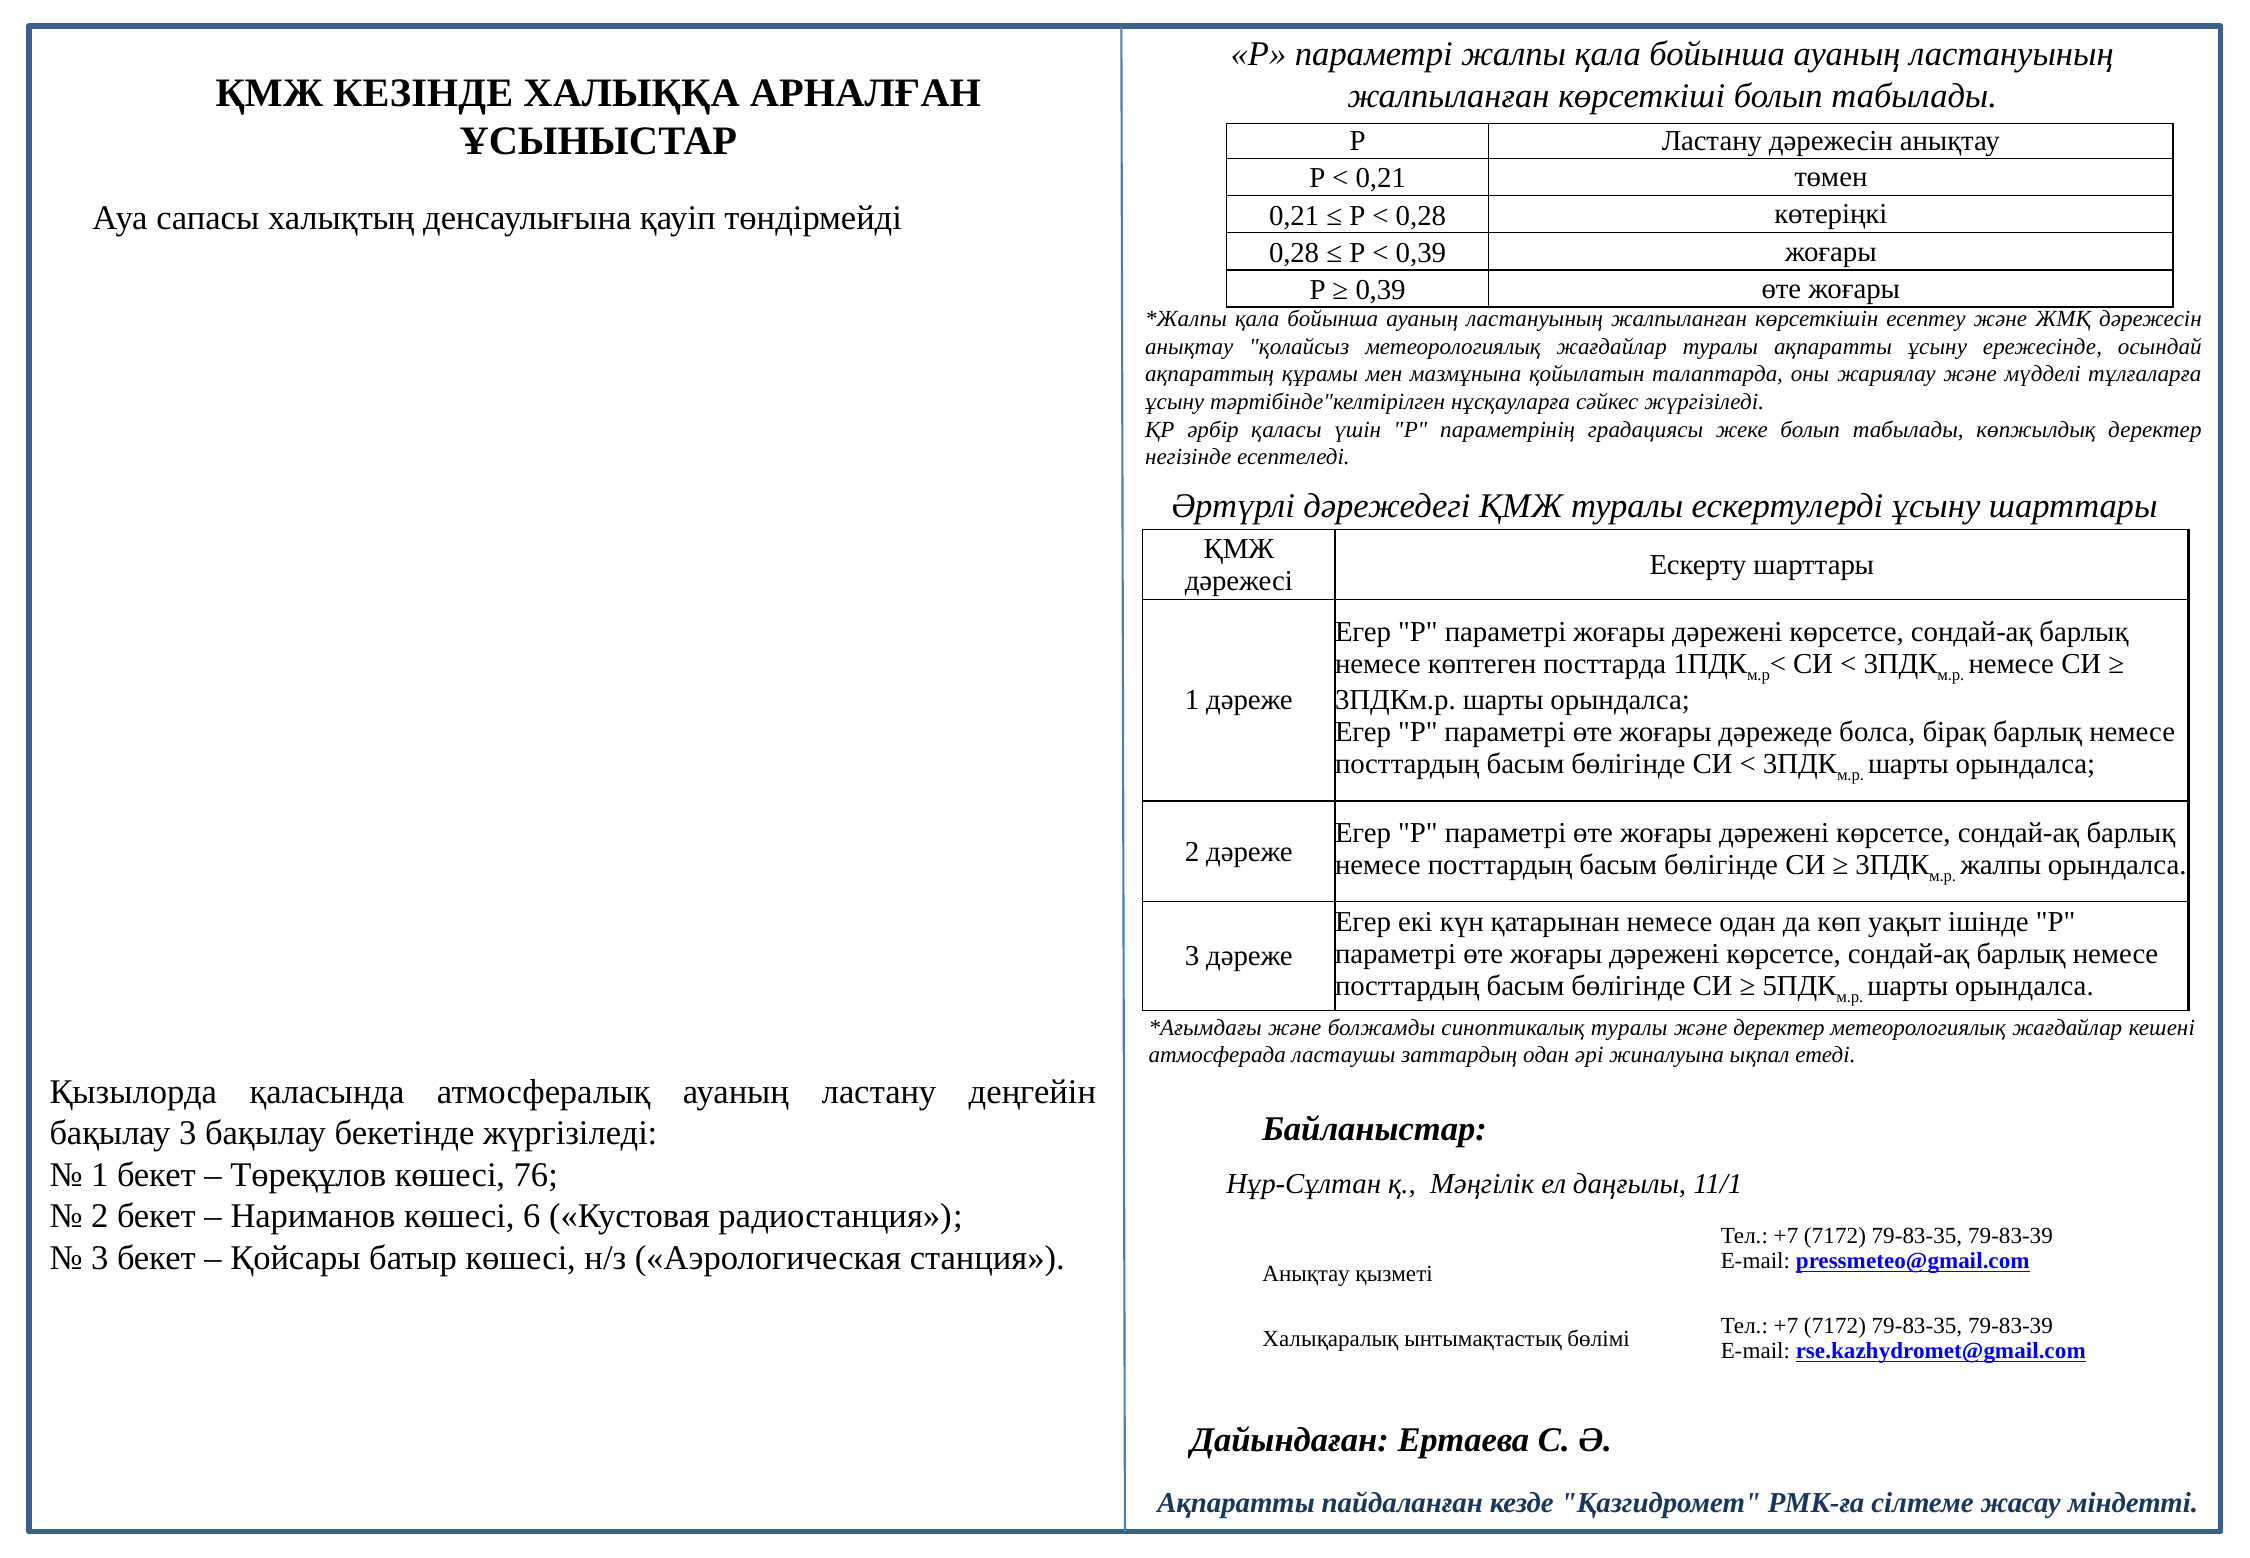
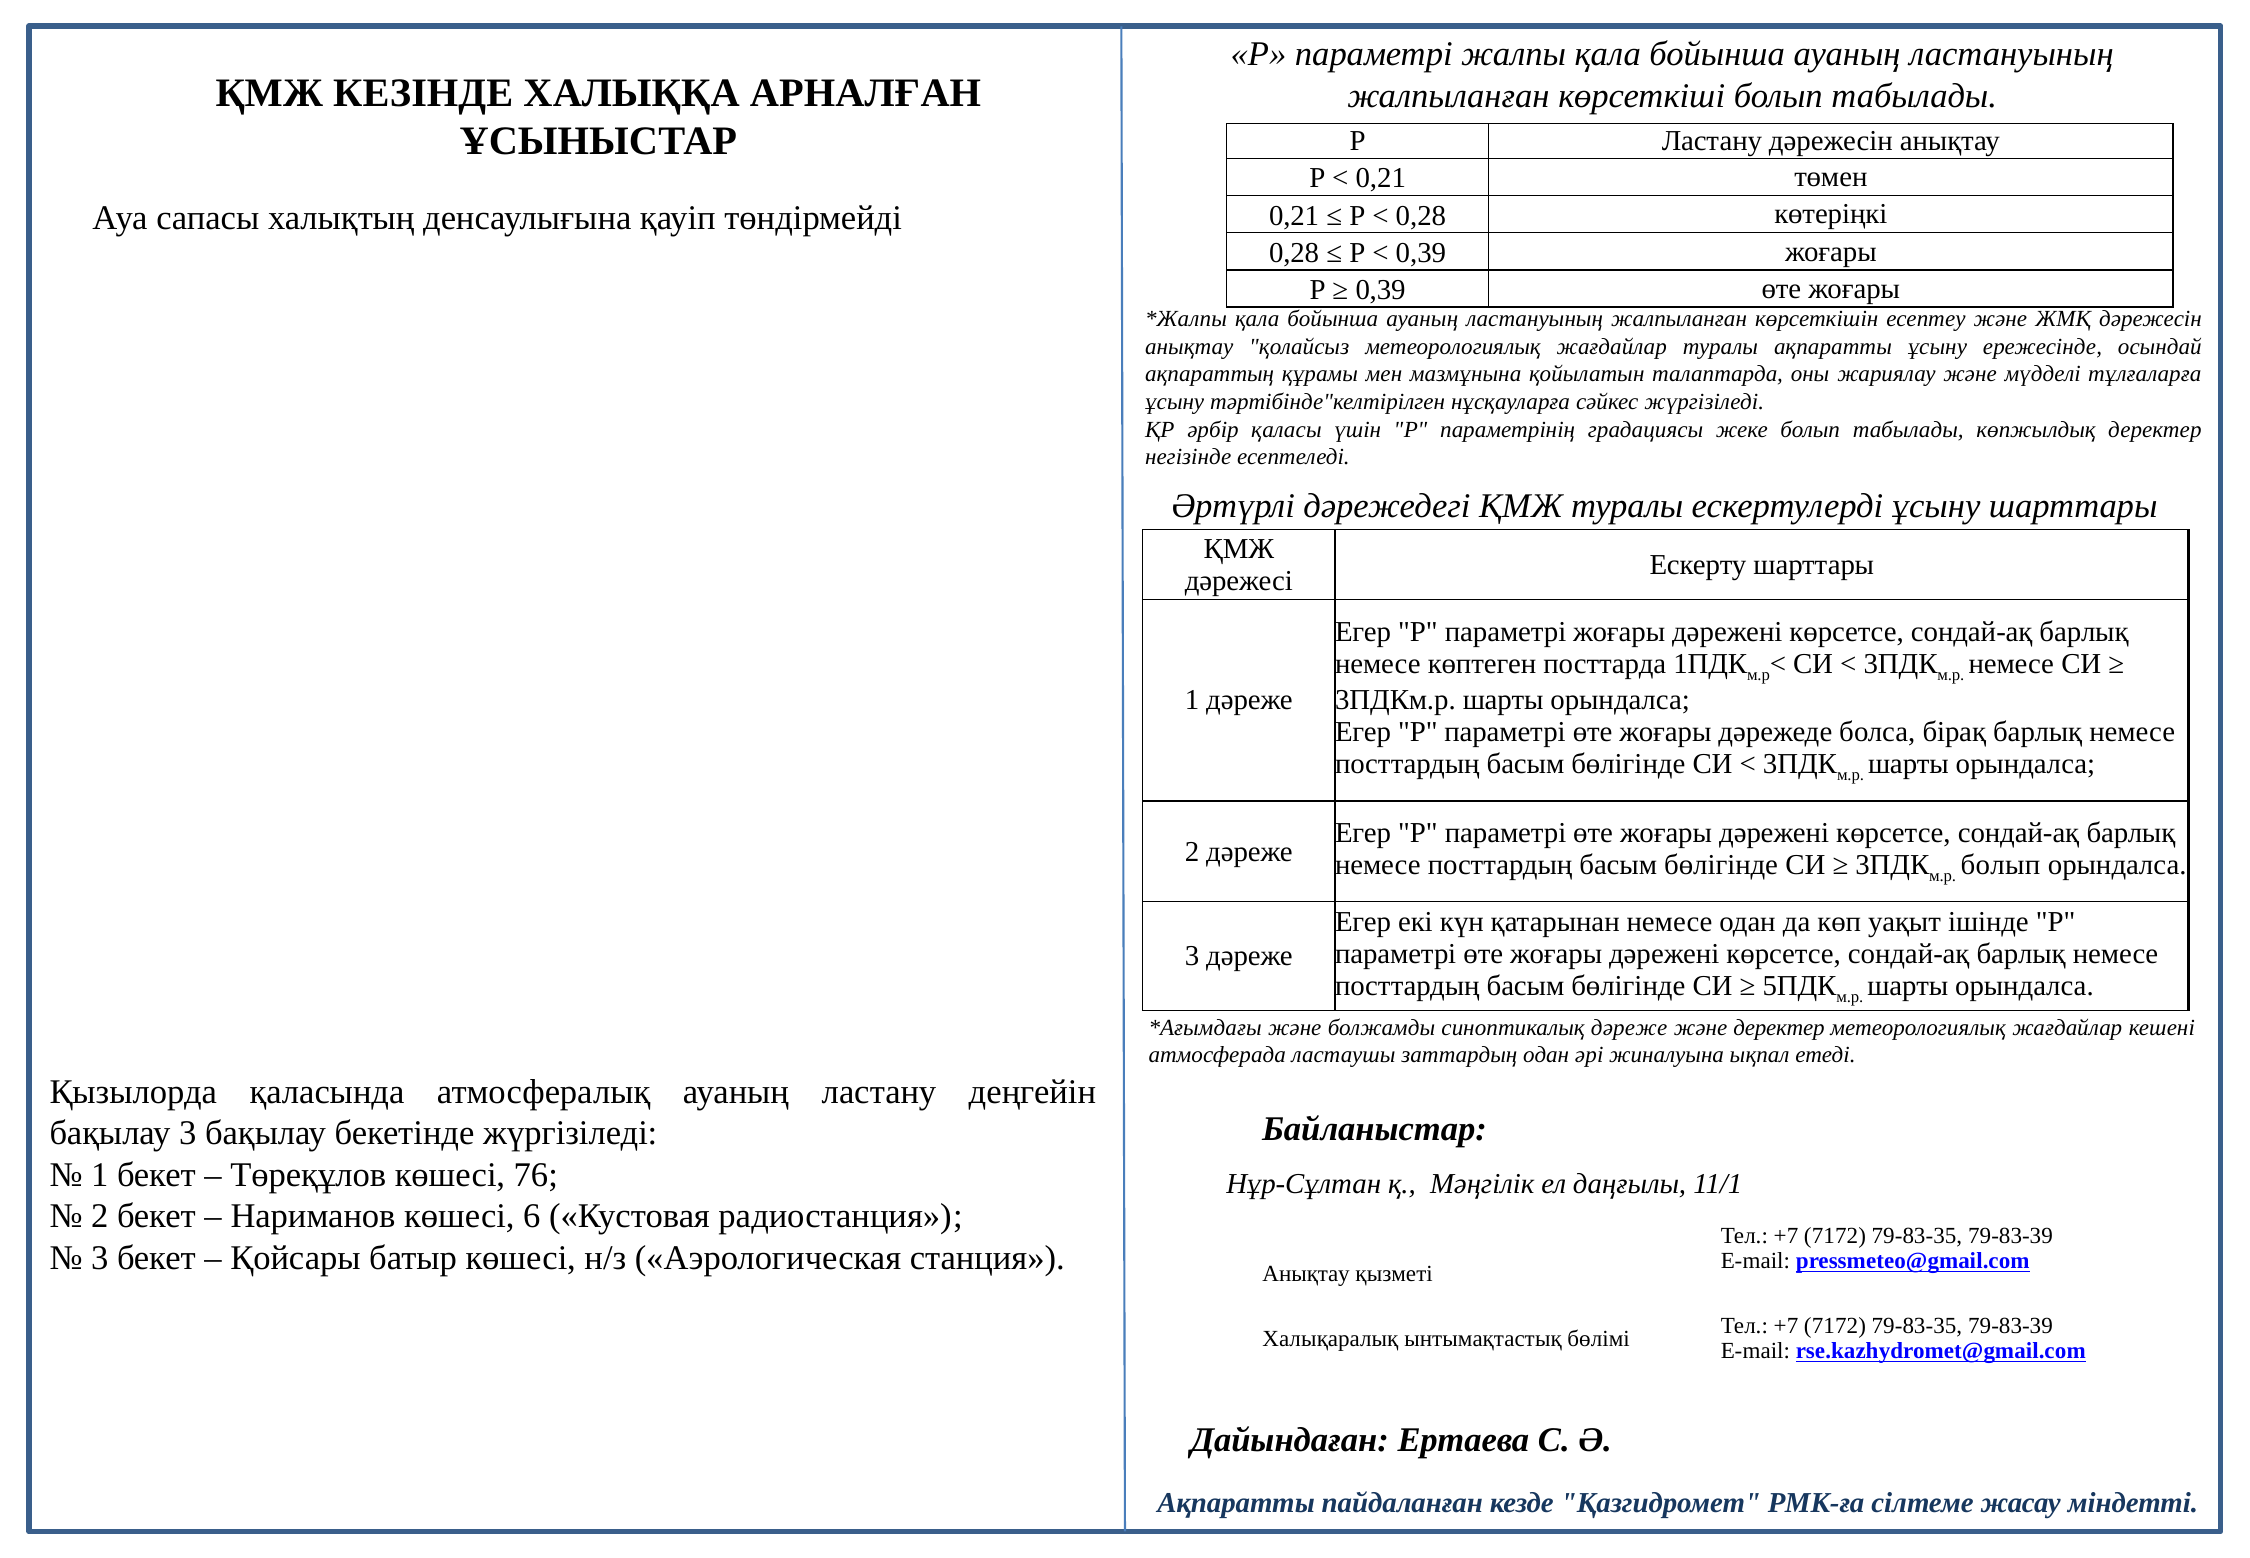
жалпы at (2001, 865): жалпы -> болып
синоптикалық туралы: туралы -> дәреже
